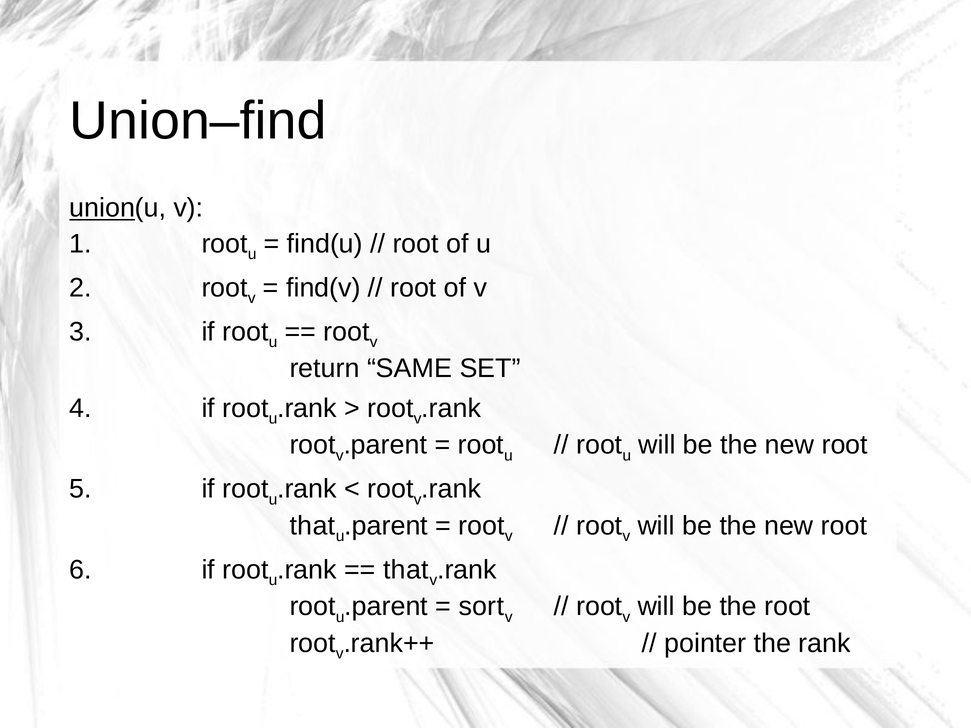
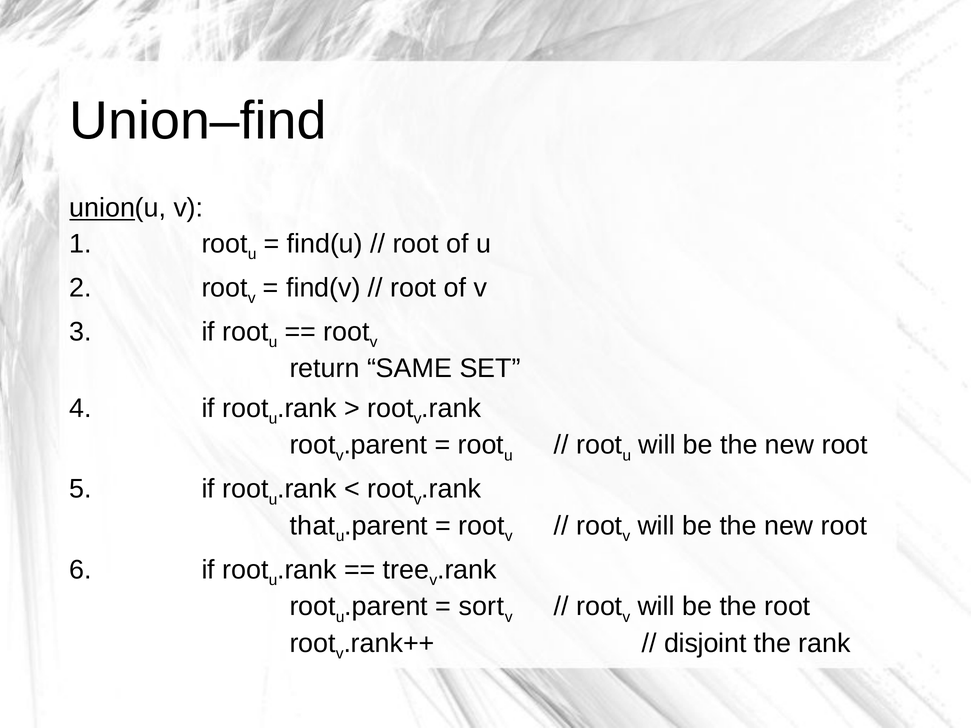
that at (406, 570): that -> tree
pointer: pointer -> disjoint
